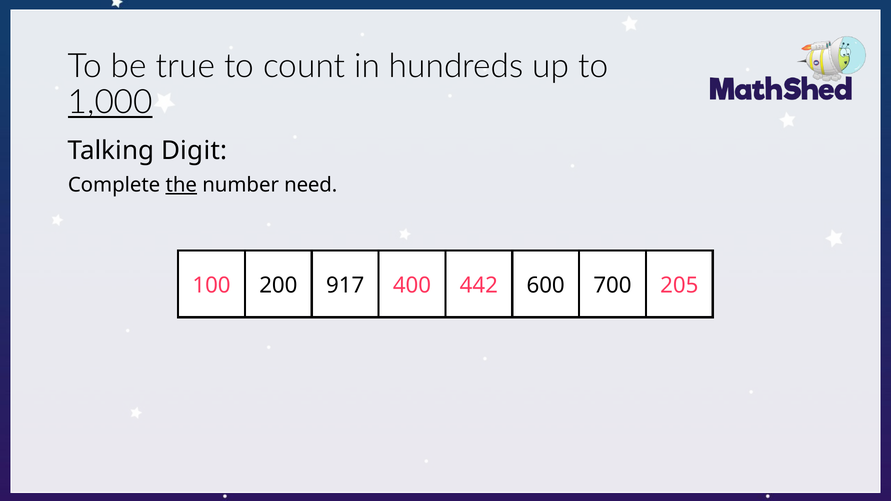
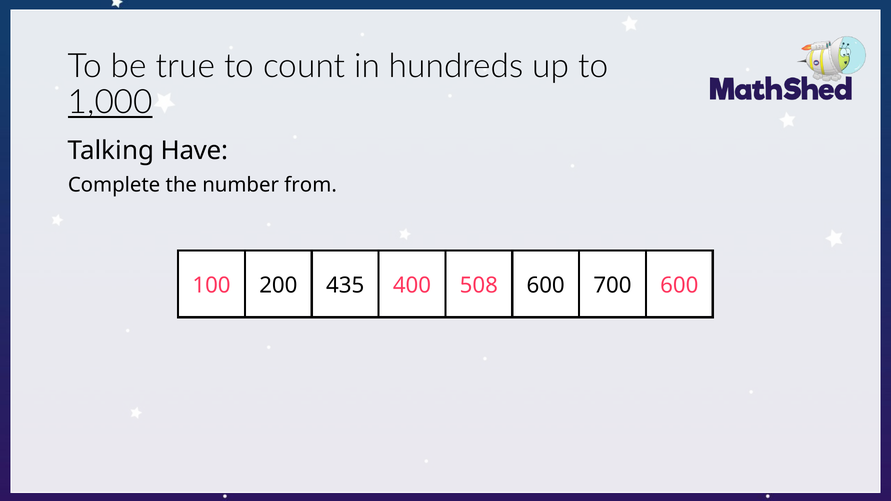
Digit: Digit -> Have
the underline: present -> none
need: need -> from
917: 917 -> 435
442: 442 -> 508
700 205: 205 -> 600
